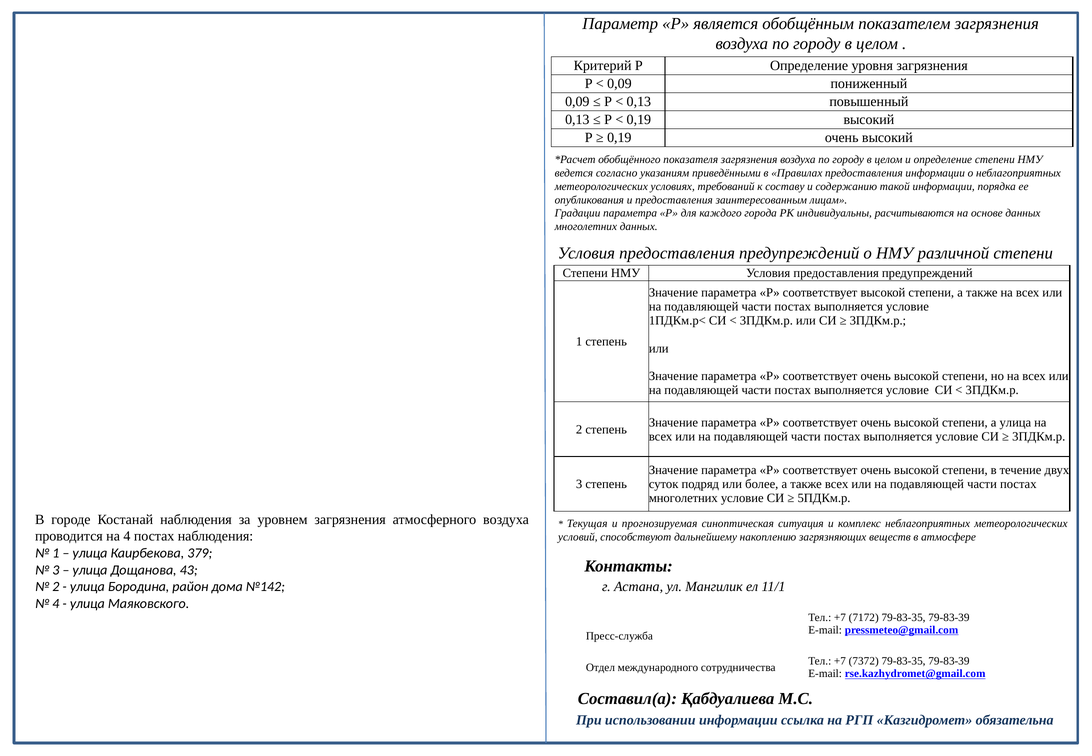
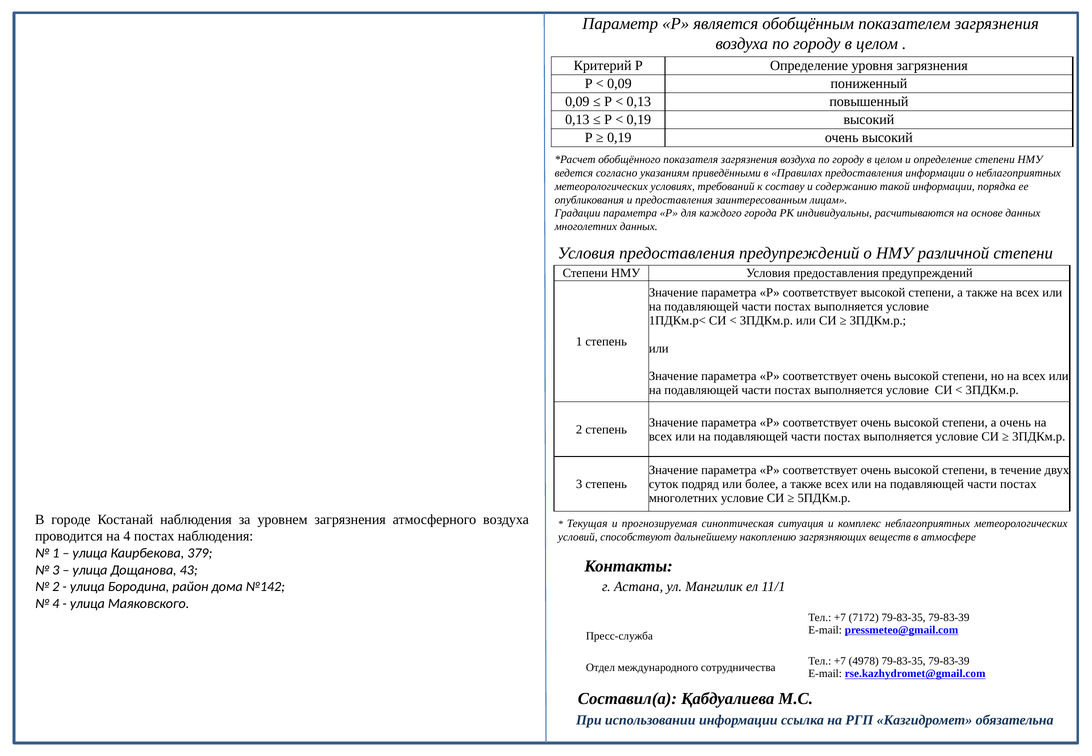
а улица: улица -> очень
7372: 7372 -> 4978
